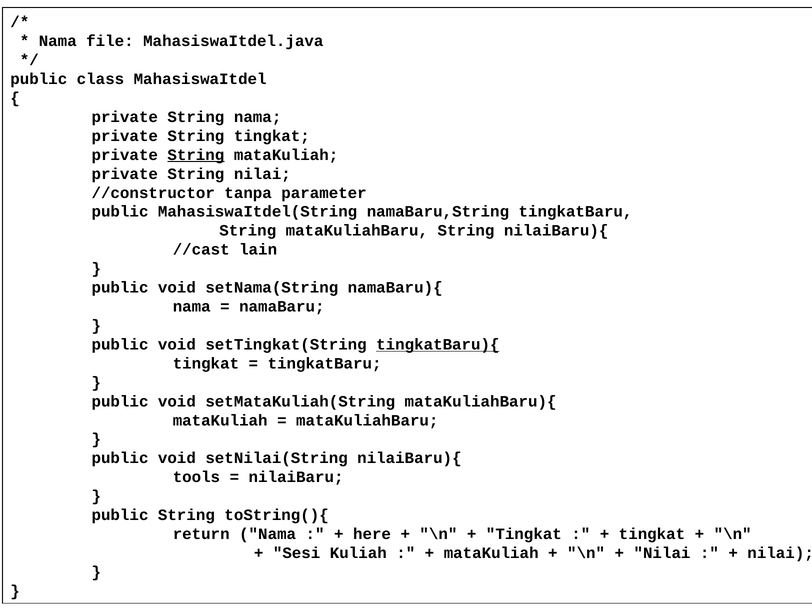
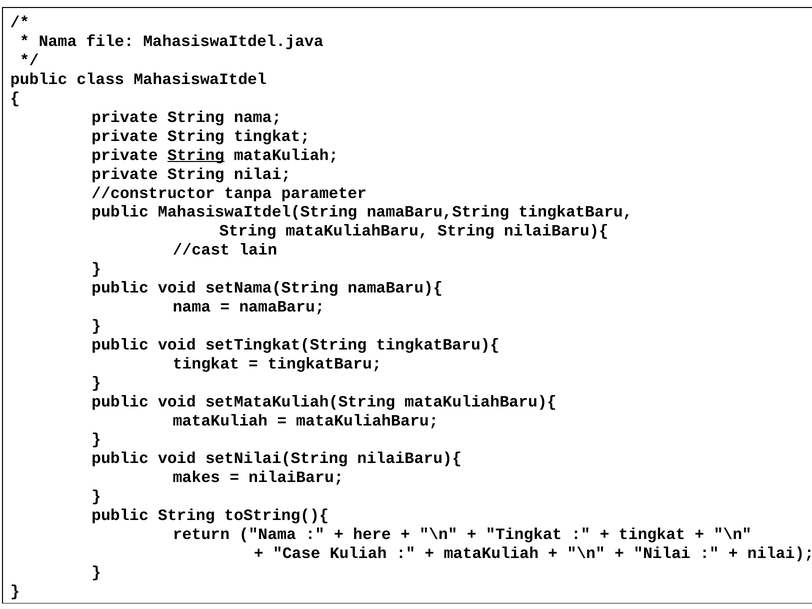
tingkatBaru){ underline: present -> none
tools: tools -> makes
Sesi: Sesi -> Case
